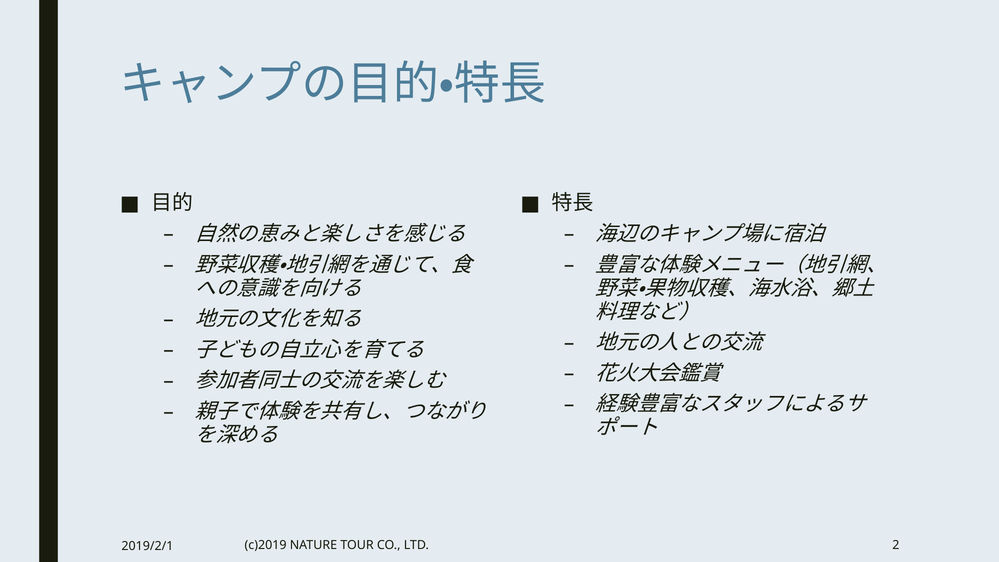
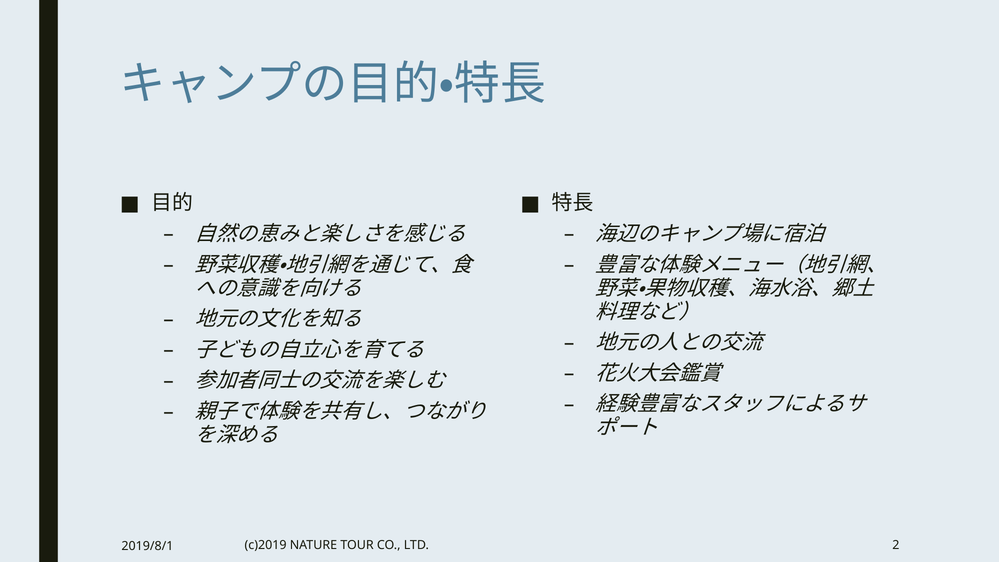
2019/2/1: 2019/2/1 -> 2019/8/1
